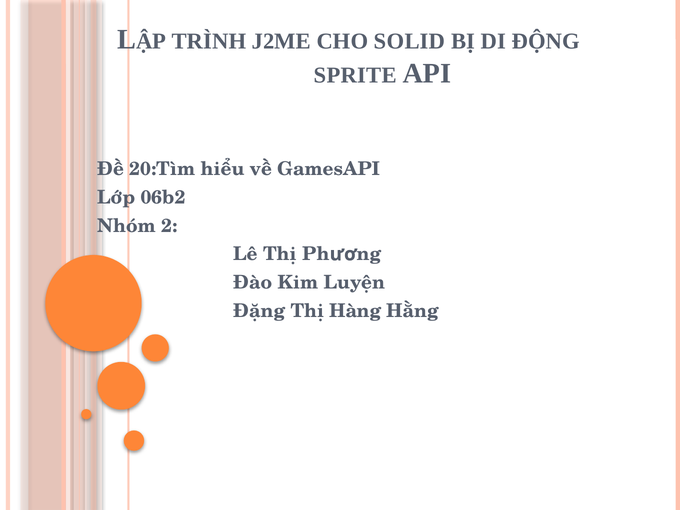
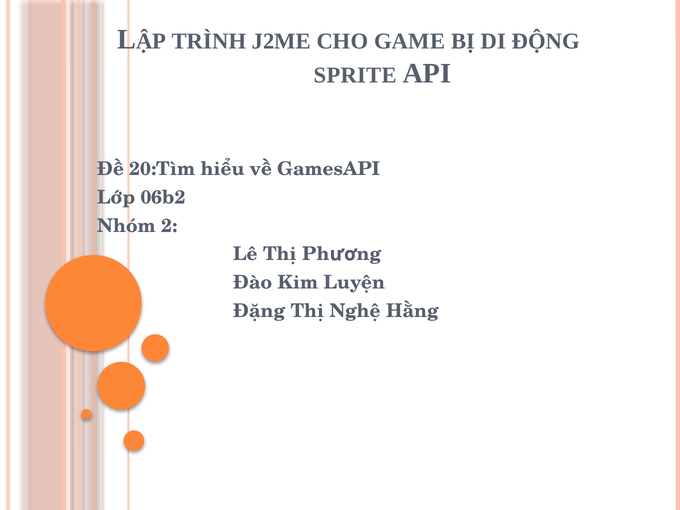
SOLID: SOLID -> GAME
Hàng: Hàng -> Nghệ
